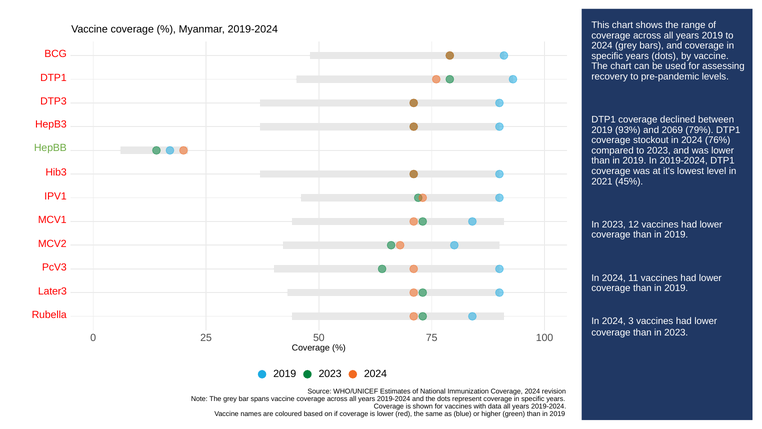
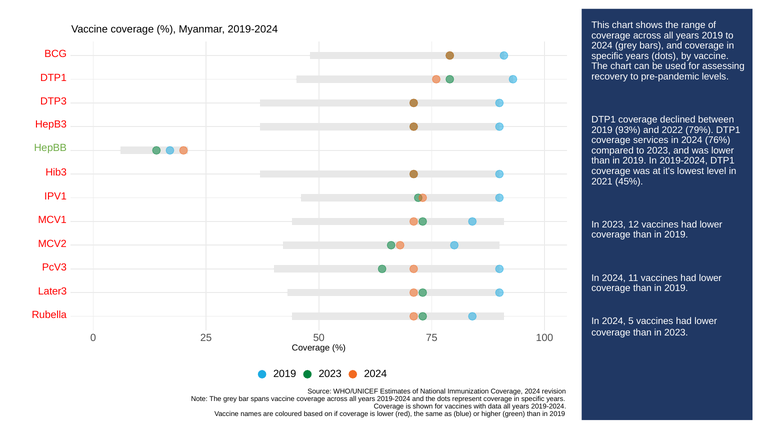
2069: 2069 -> 2022
stockout: stockout -> services
3: 3 -> 5
